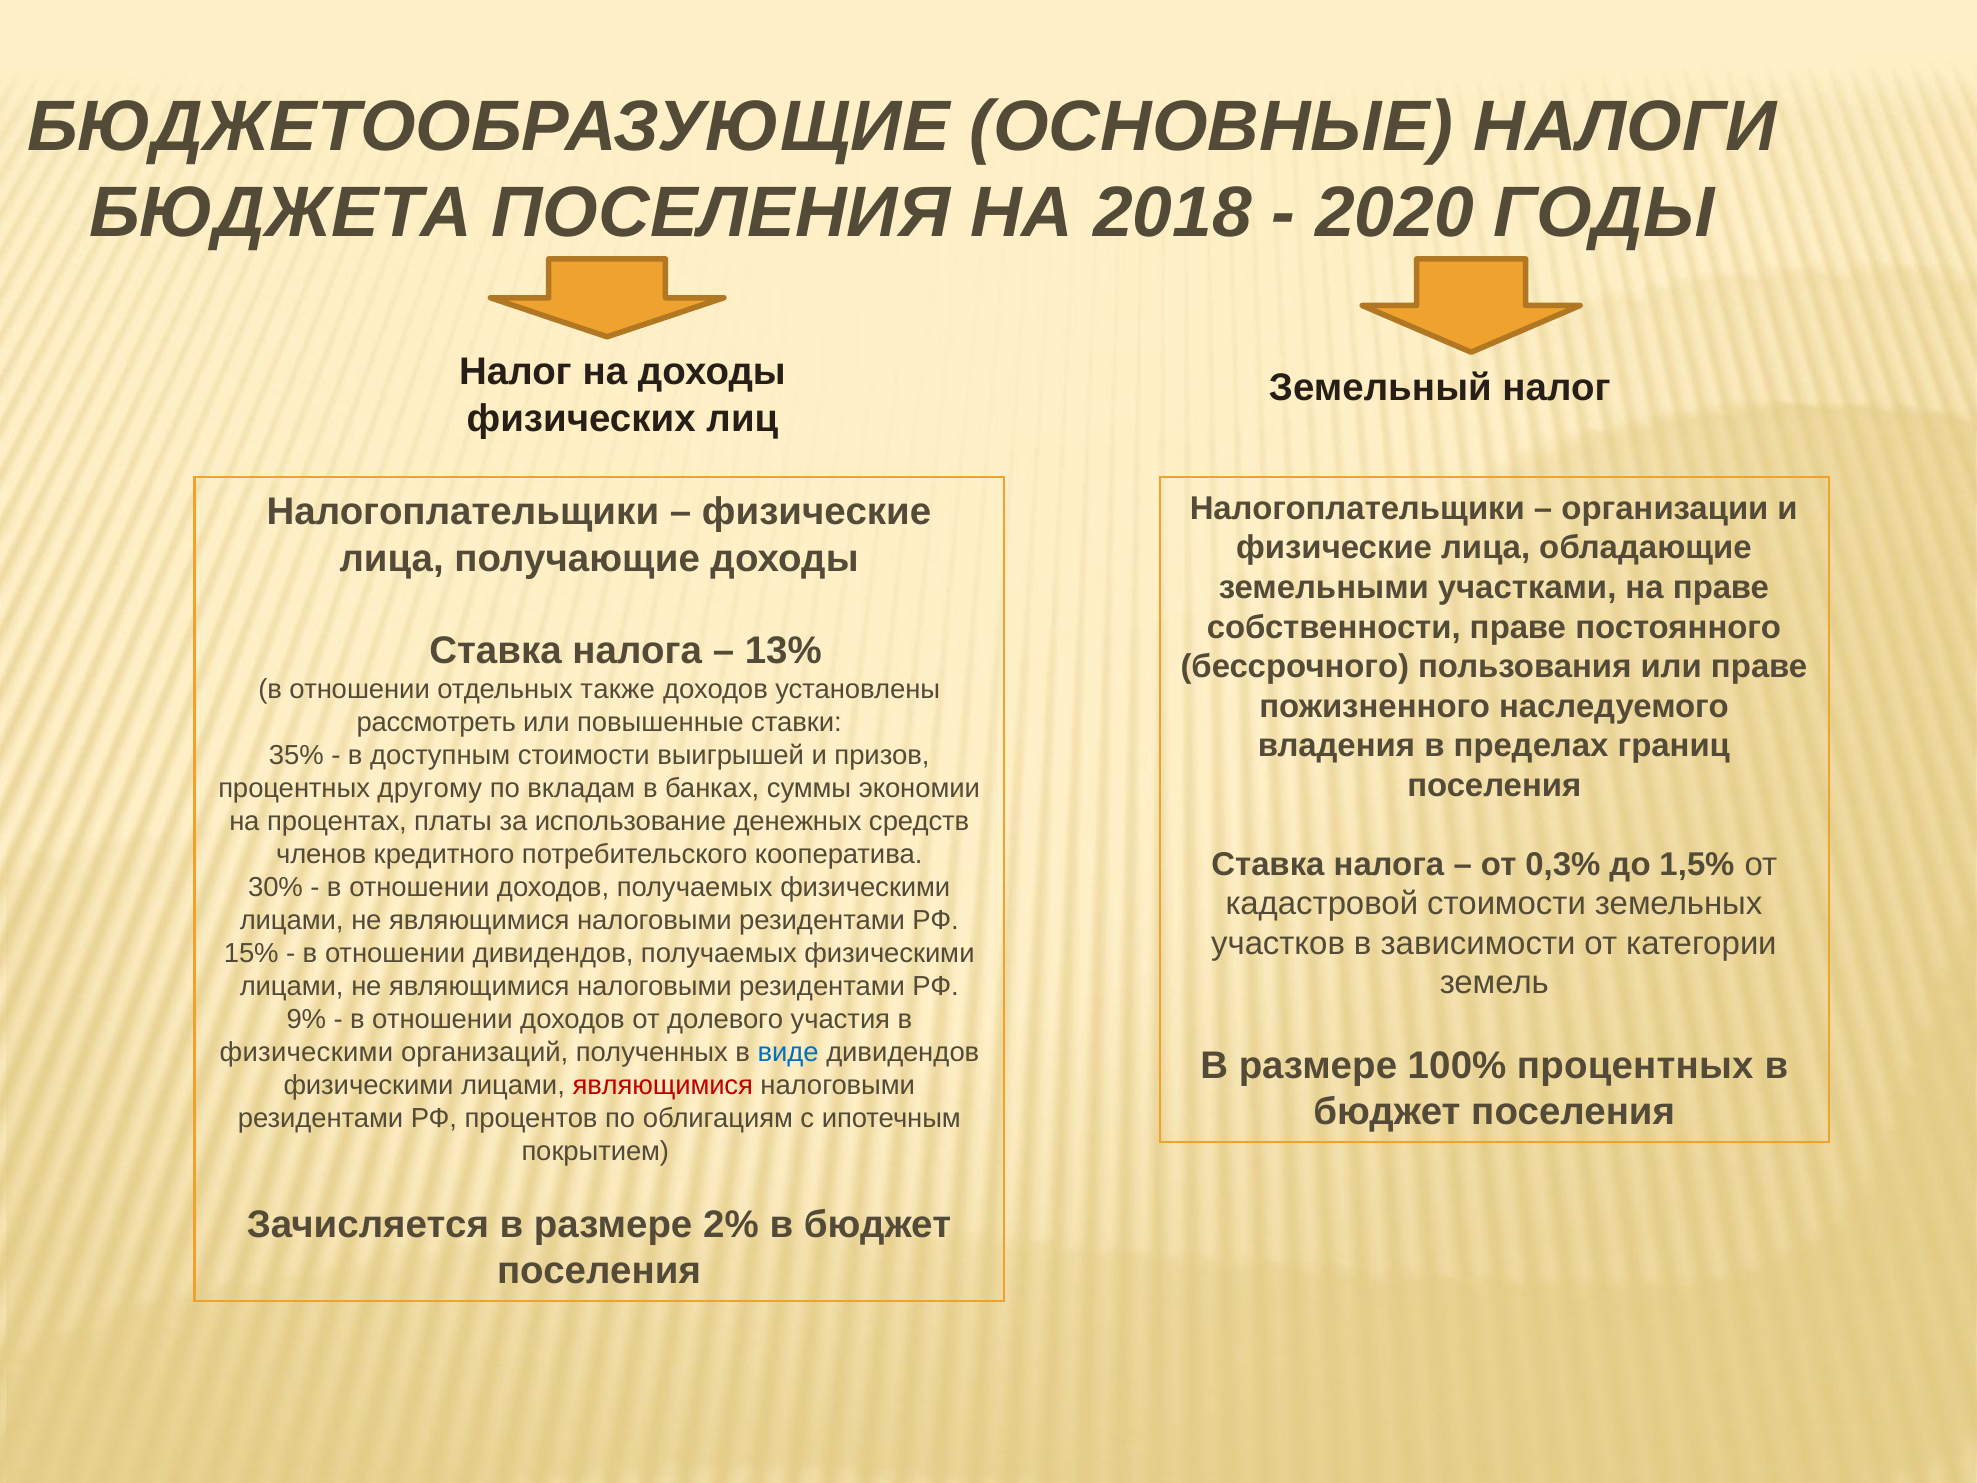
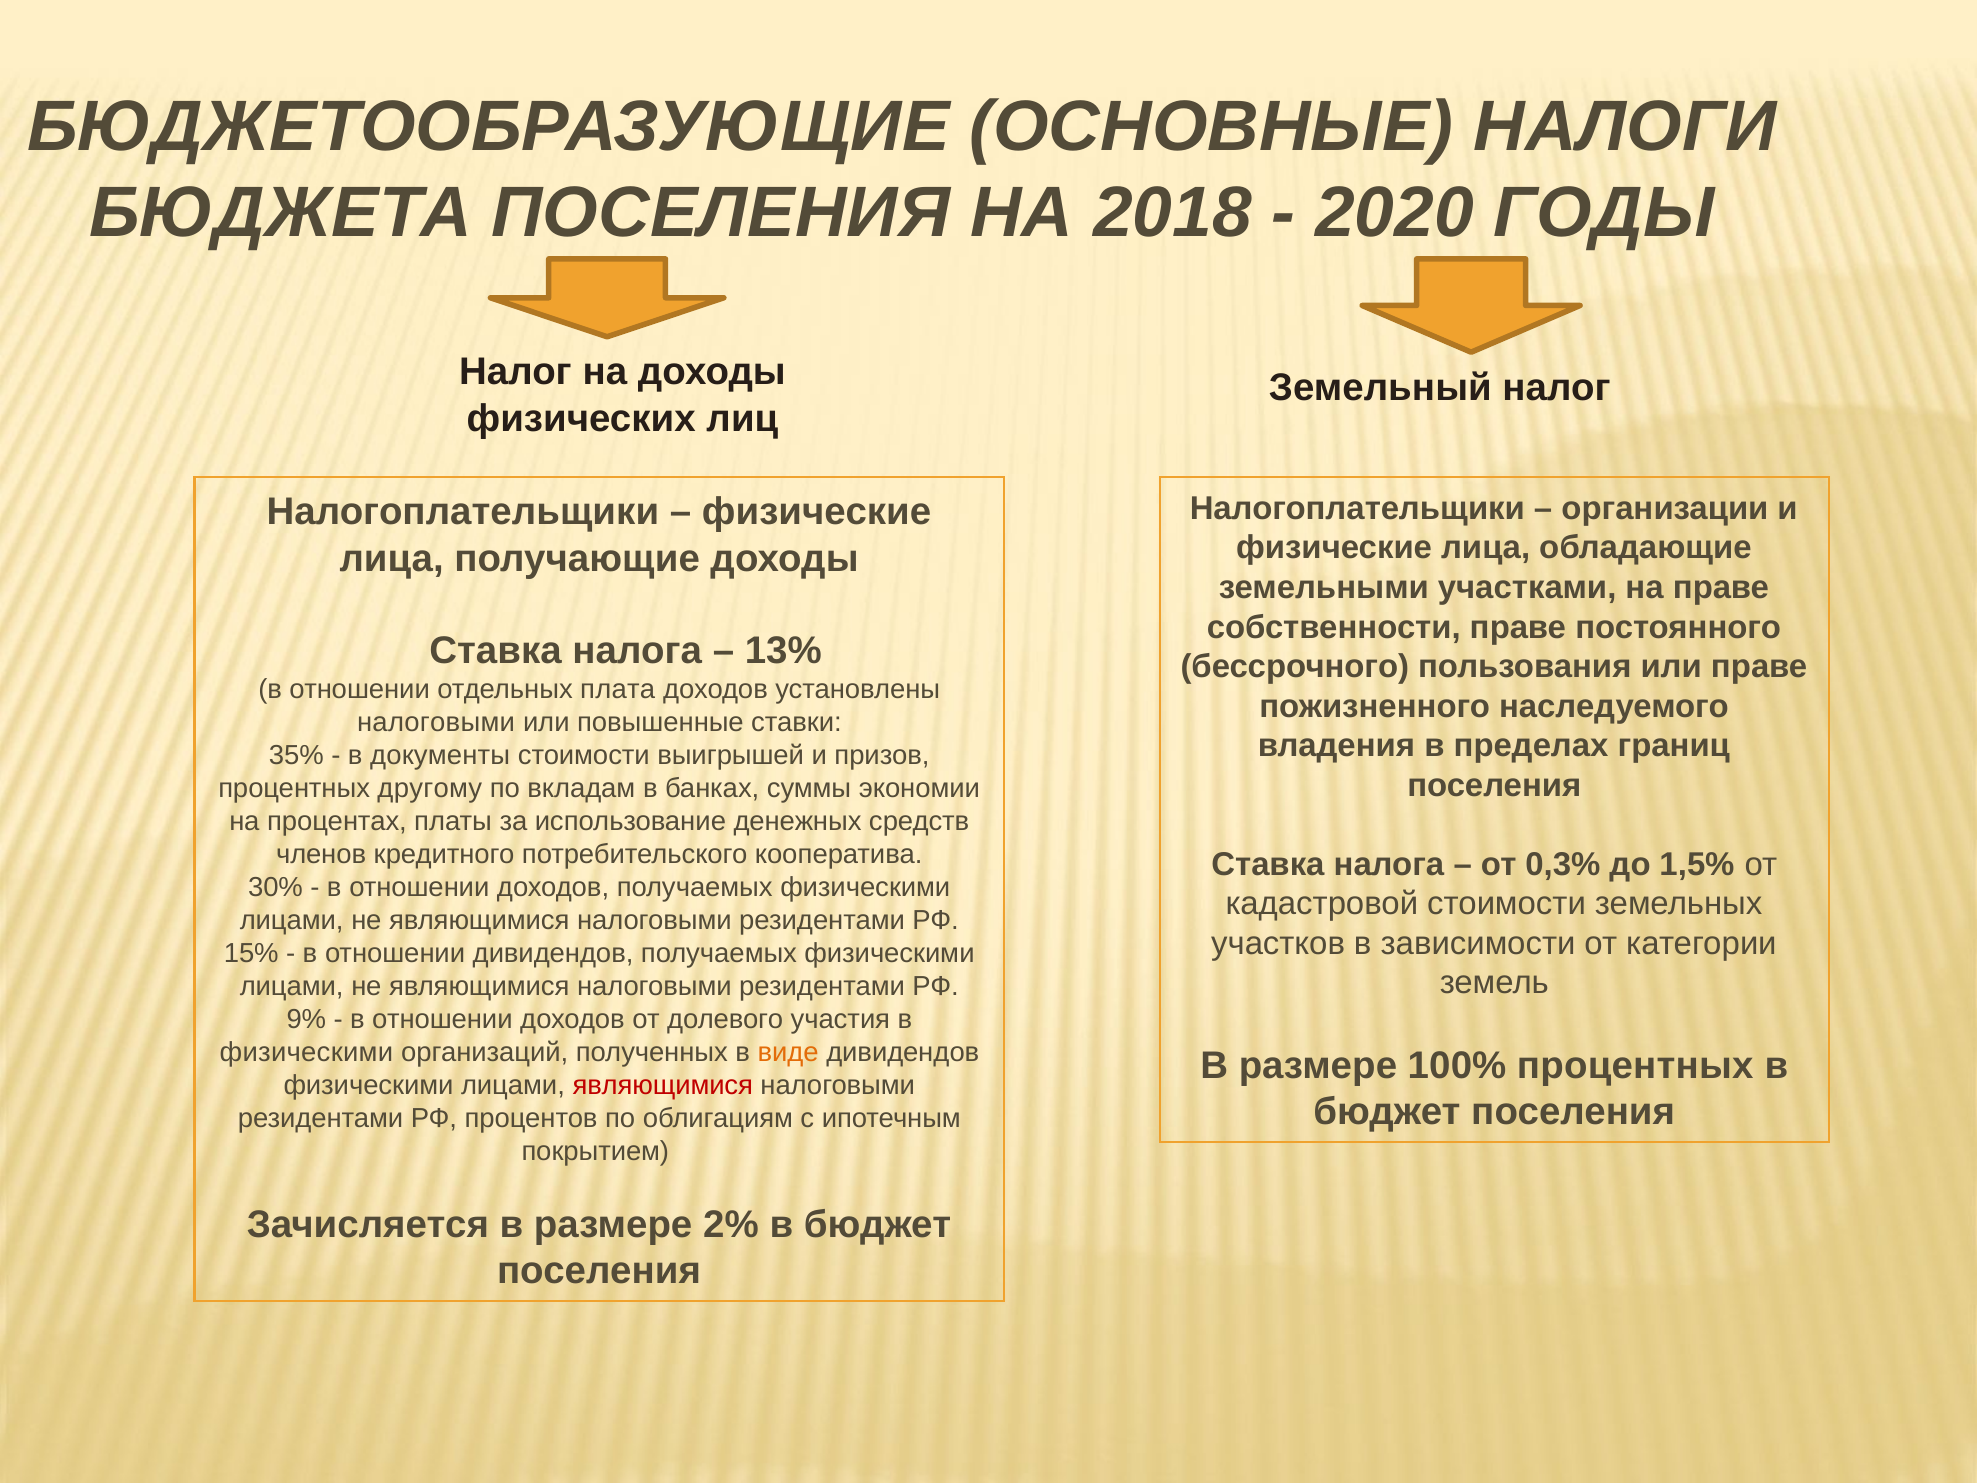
также: также -> плата
рассмотреть at (436, 722): рассмотреть -> налоговыми
доступным: доступным -> документы
виде colour: blue -> orange
